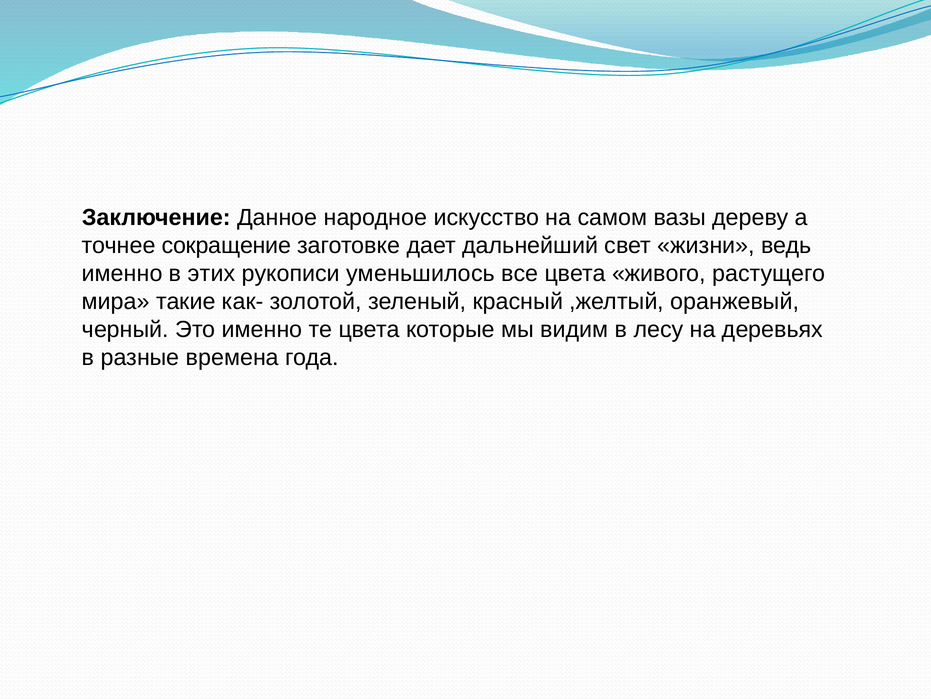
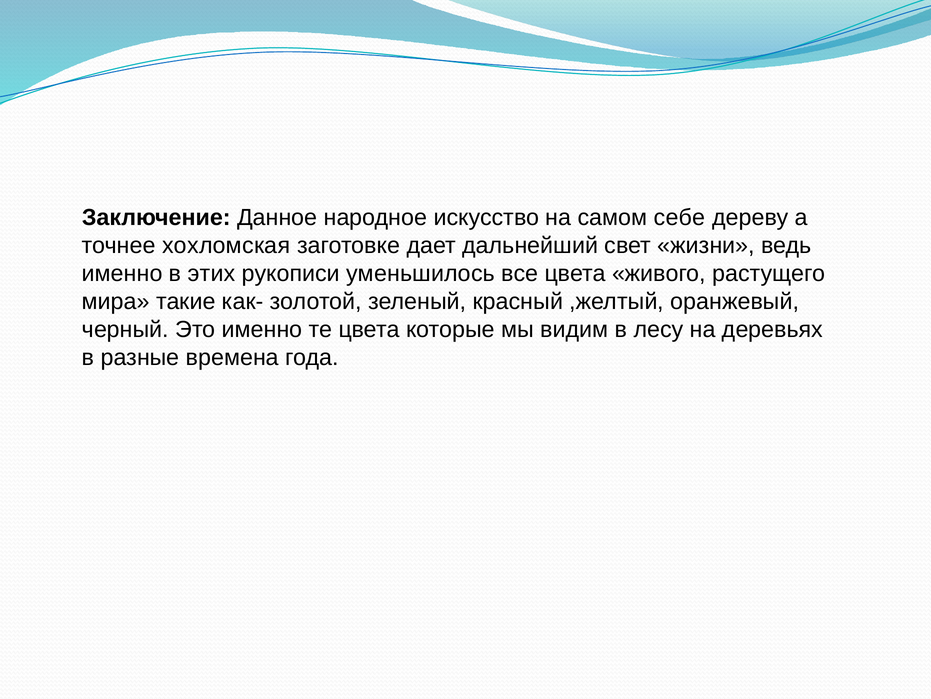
вазы: вазы -> себе
сокращение: сокращение -> хохломская
